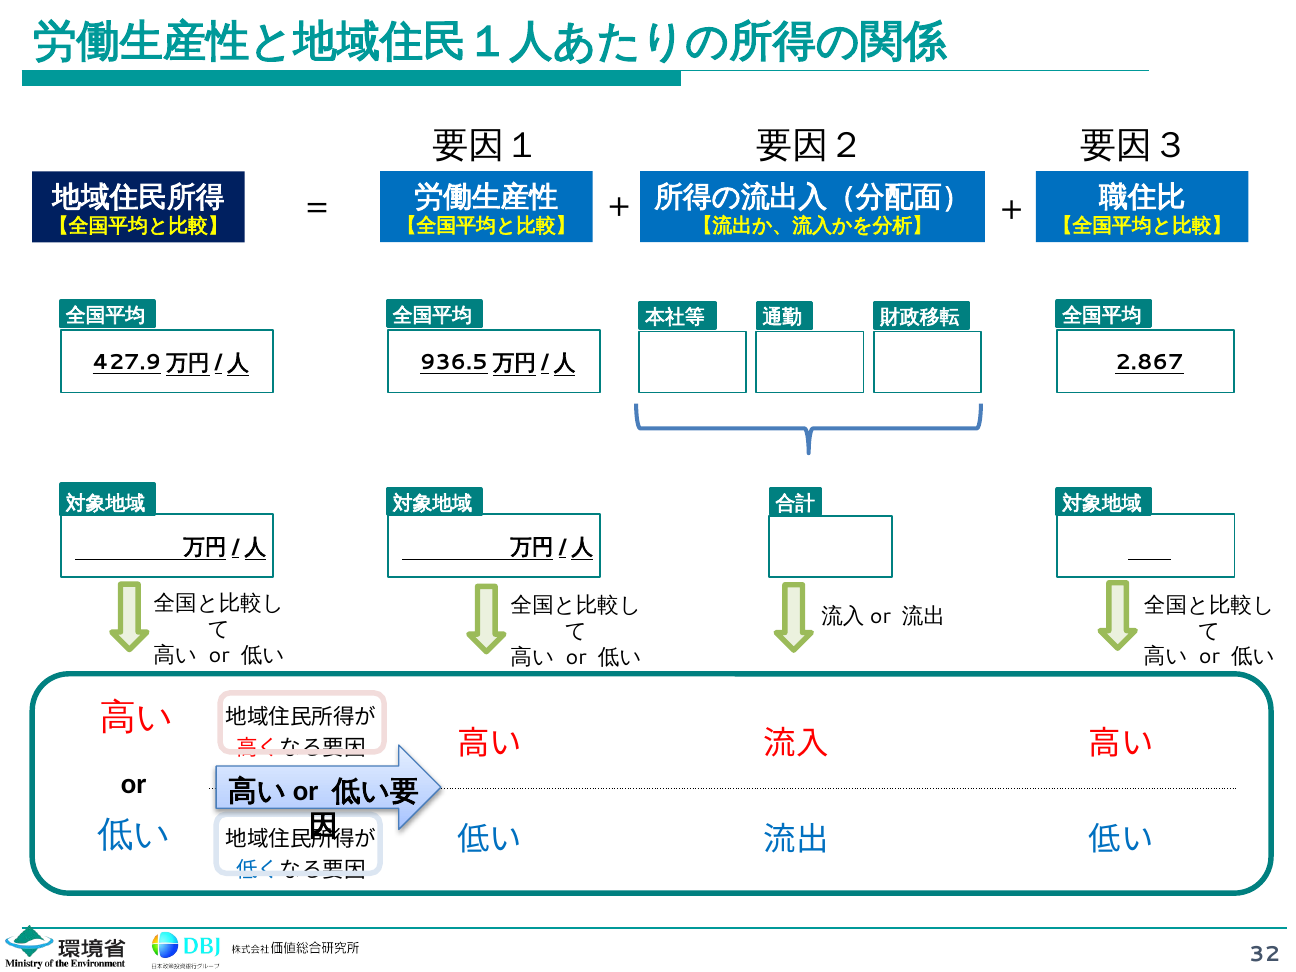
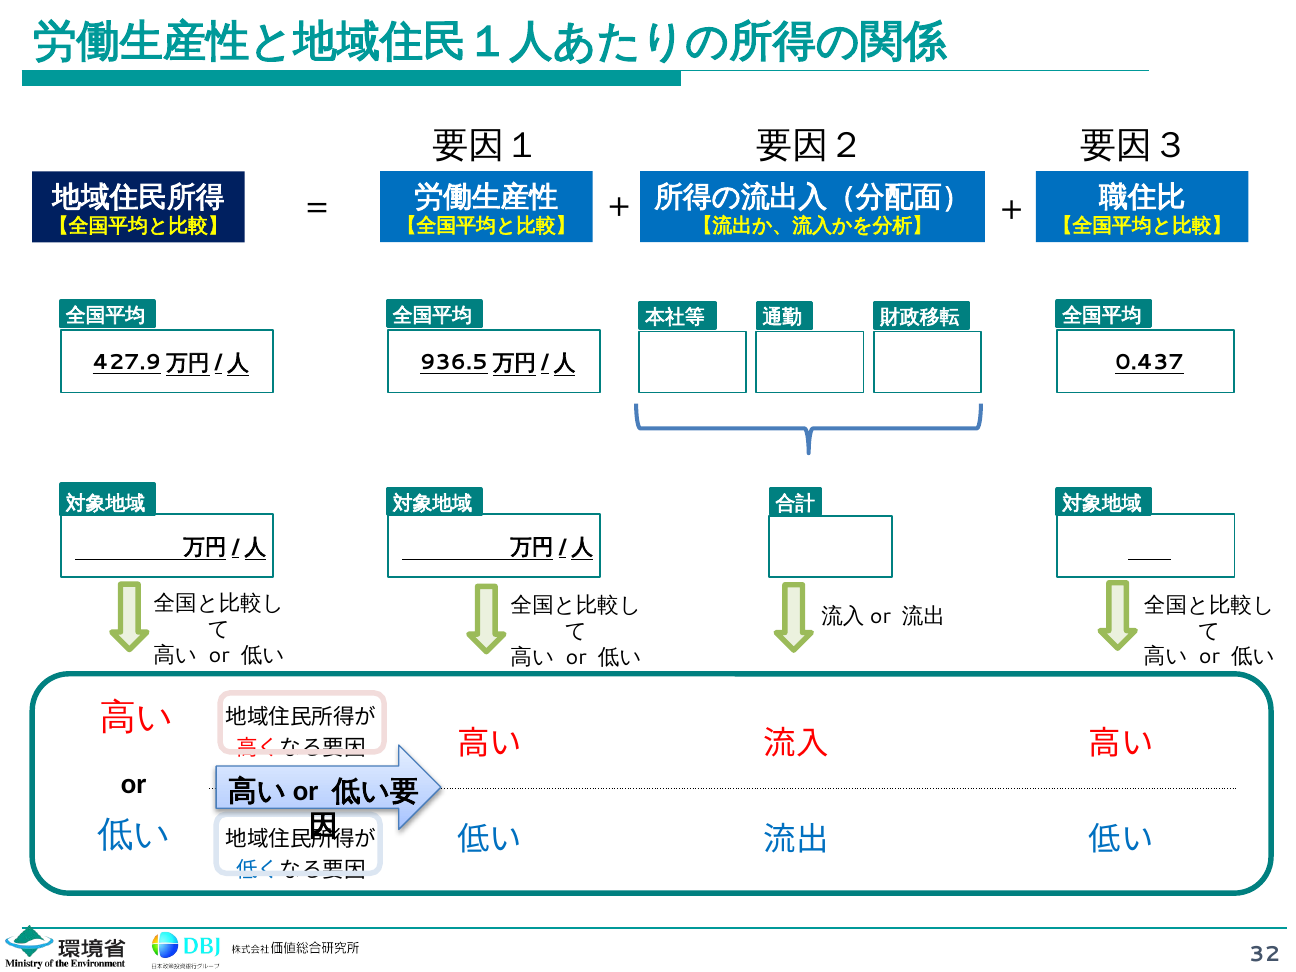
2.867: 2.867 -> 0.437
